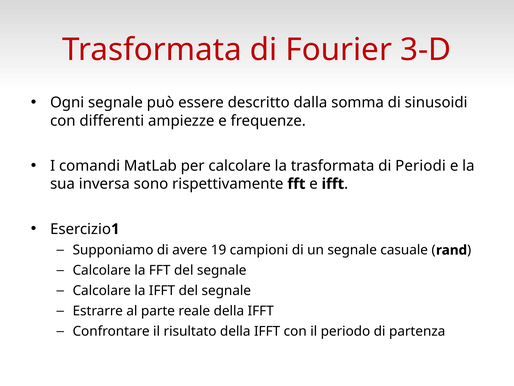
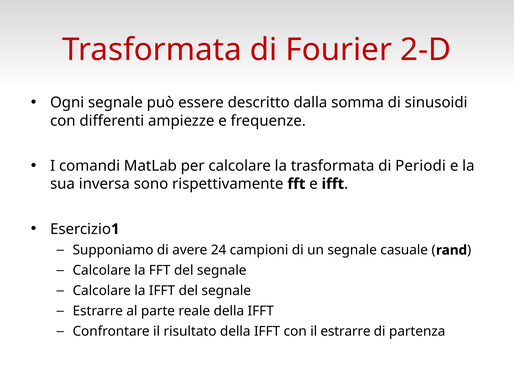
3-D: 3-D -> 2-D
19: 19 -> 24
il periodo: periodo -> estrarre
